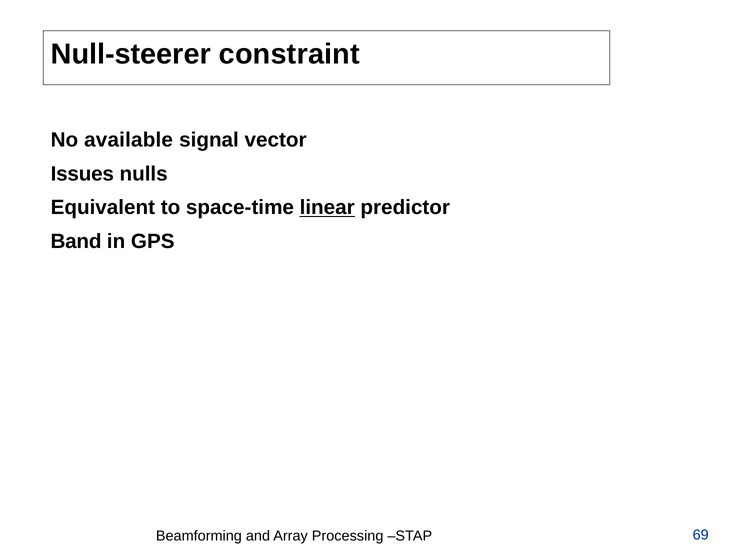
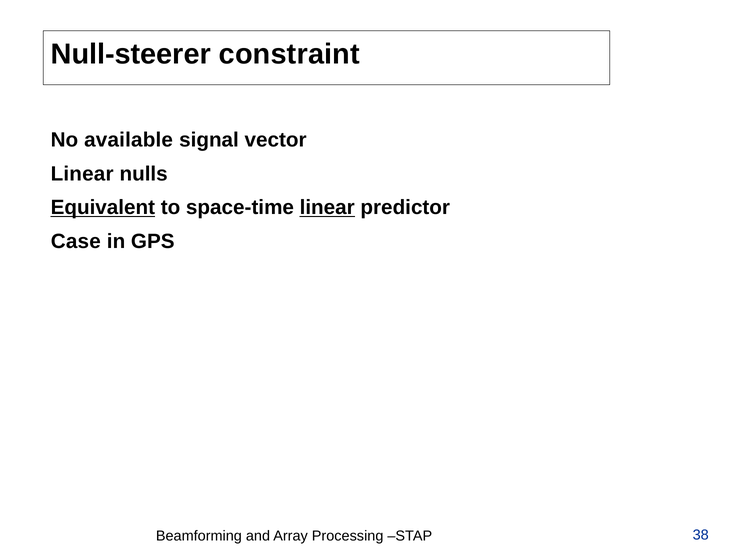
Issues at (82, 174): Issues -> Linear
Equivalent underline: none -> present
Band: Band -> Case
69: 69 -> 38
